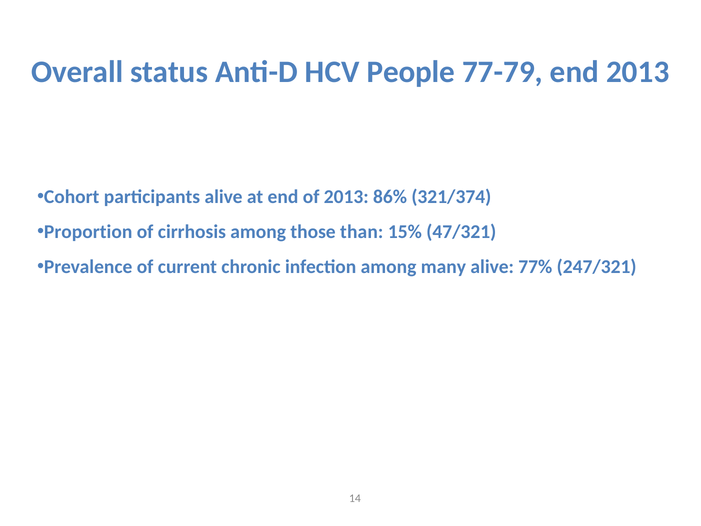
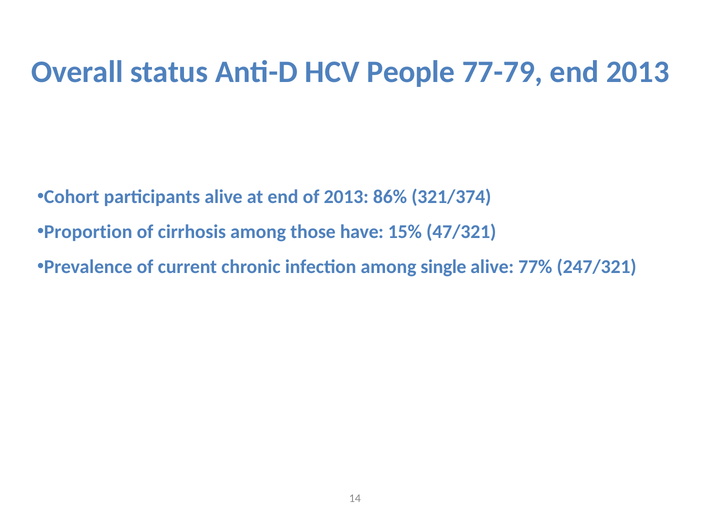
than: than -> have
many: many -> single
